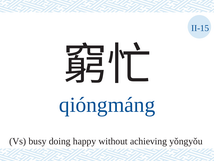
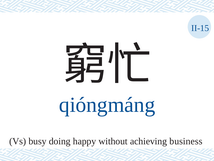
yǒngyǒu: yǒngyǒu -> business
